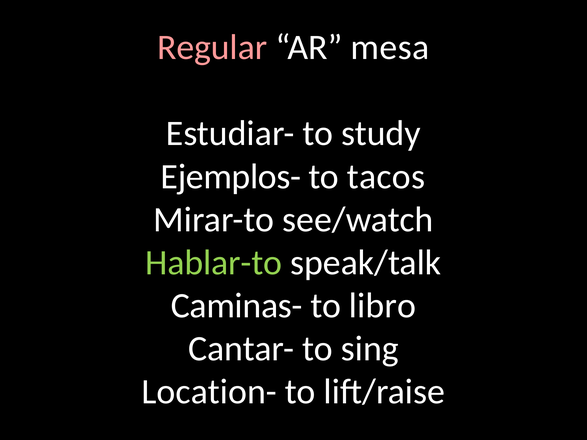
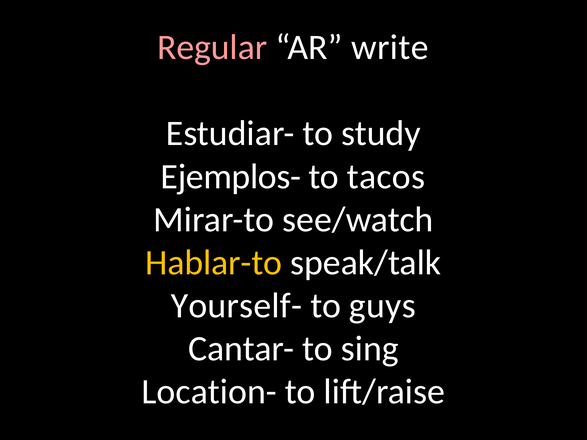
mesa: mesa -> write
Hablar-to colour: light green -> yellow
Caminas-: Caminas- -> Yourself-
libro: libro -> guys
